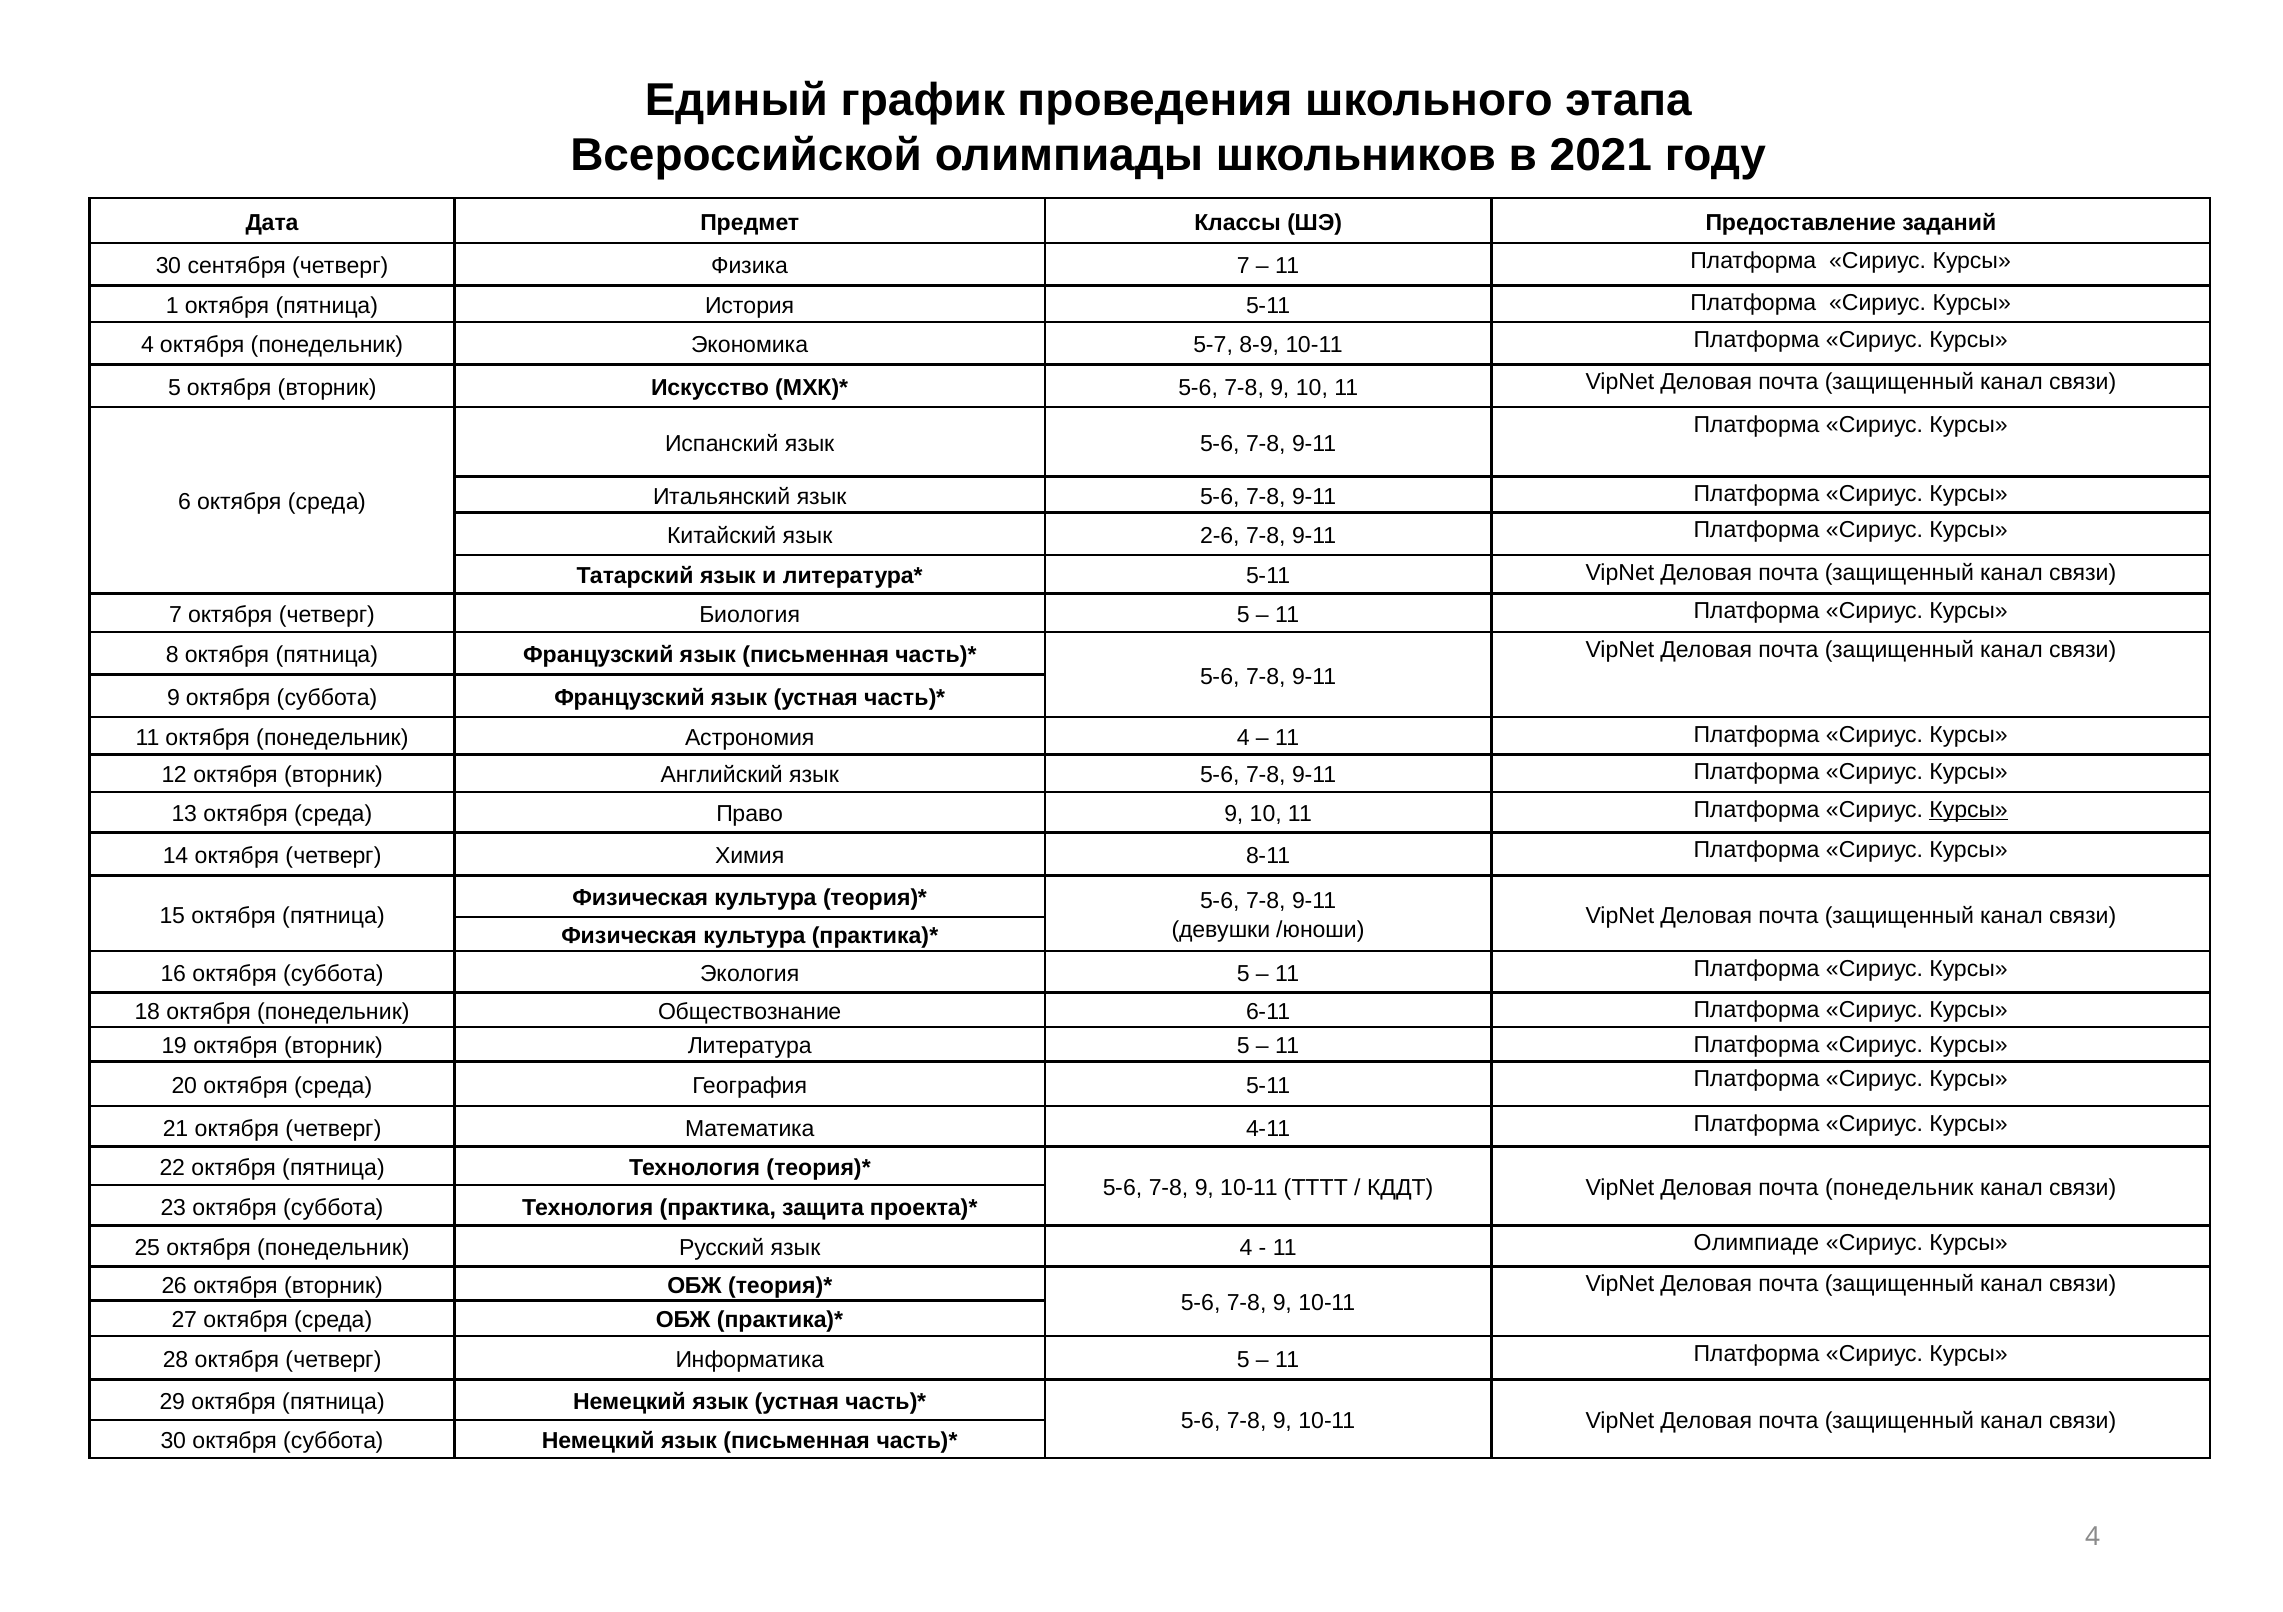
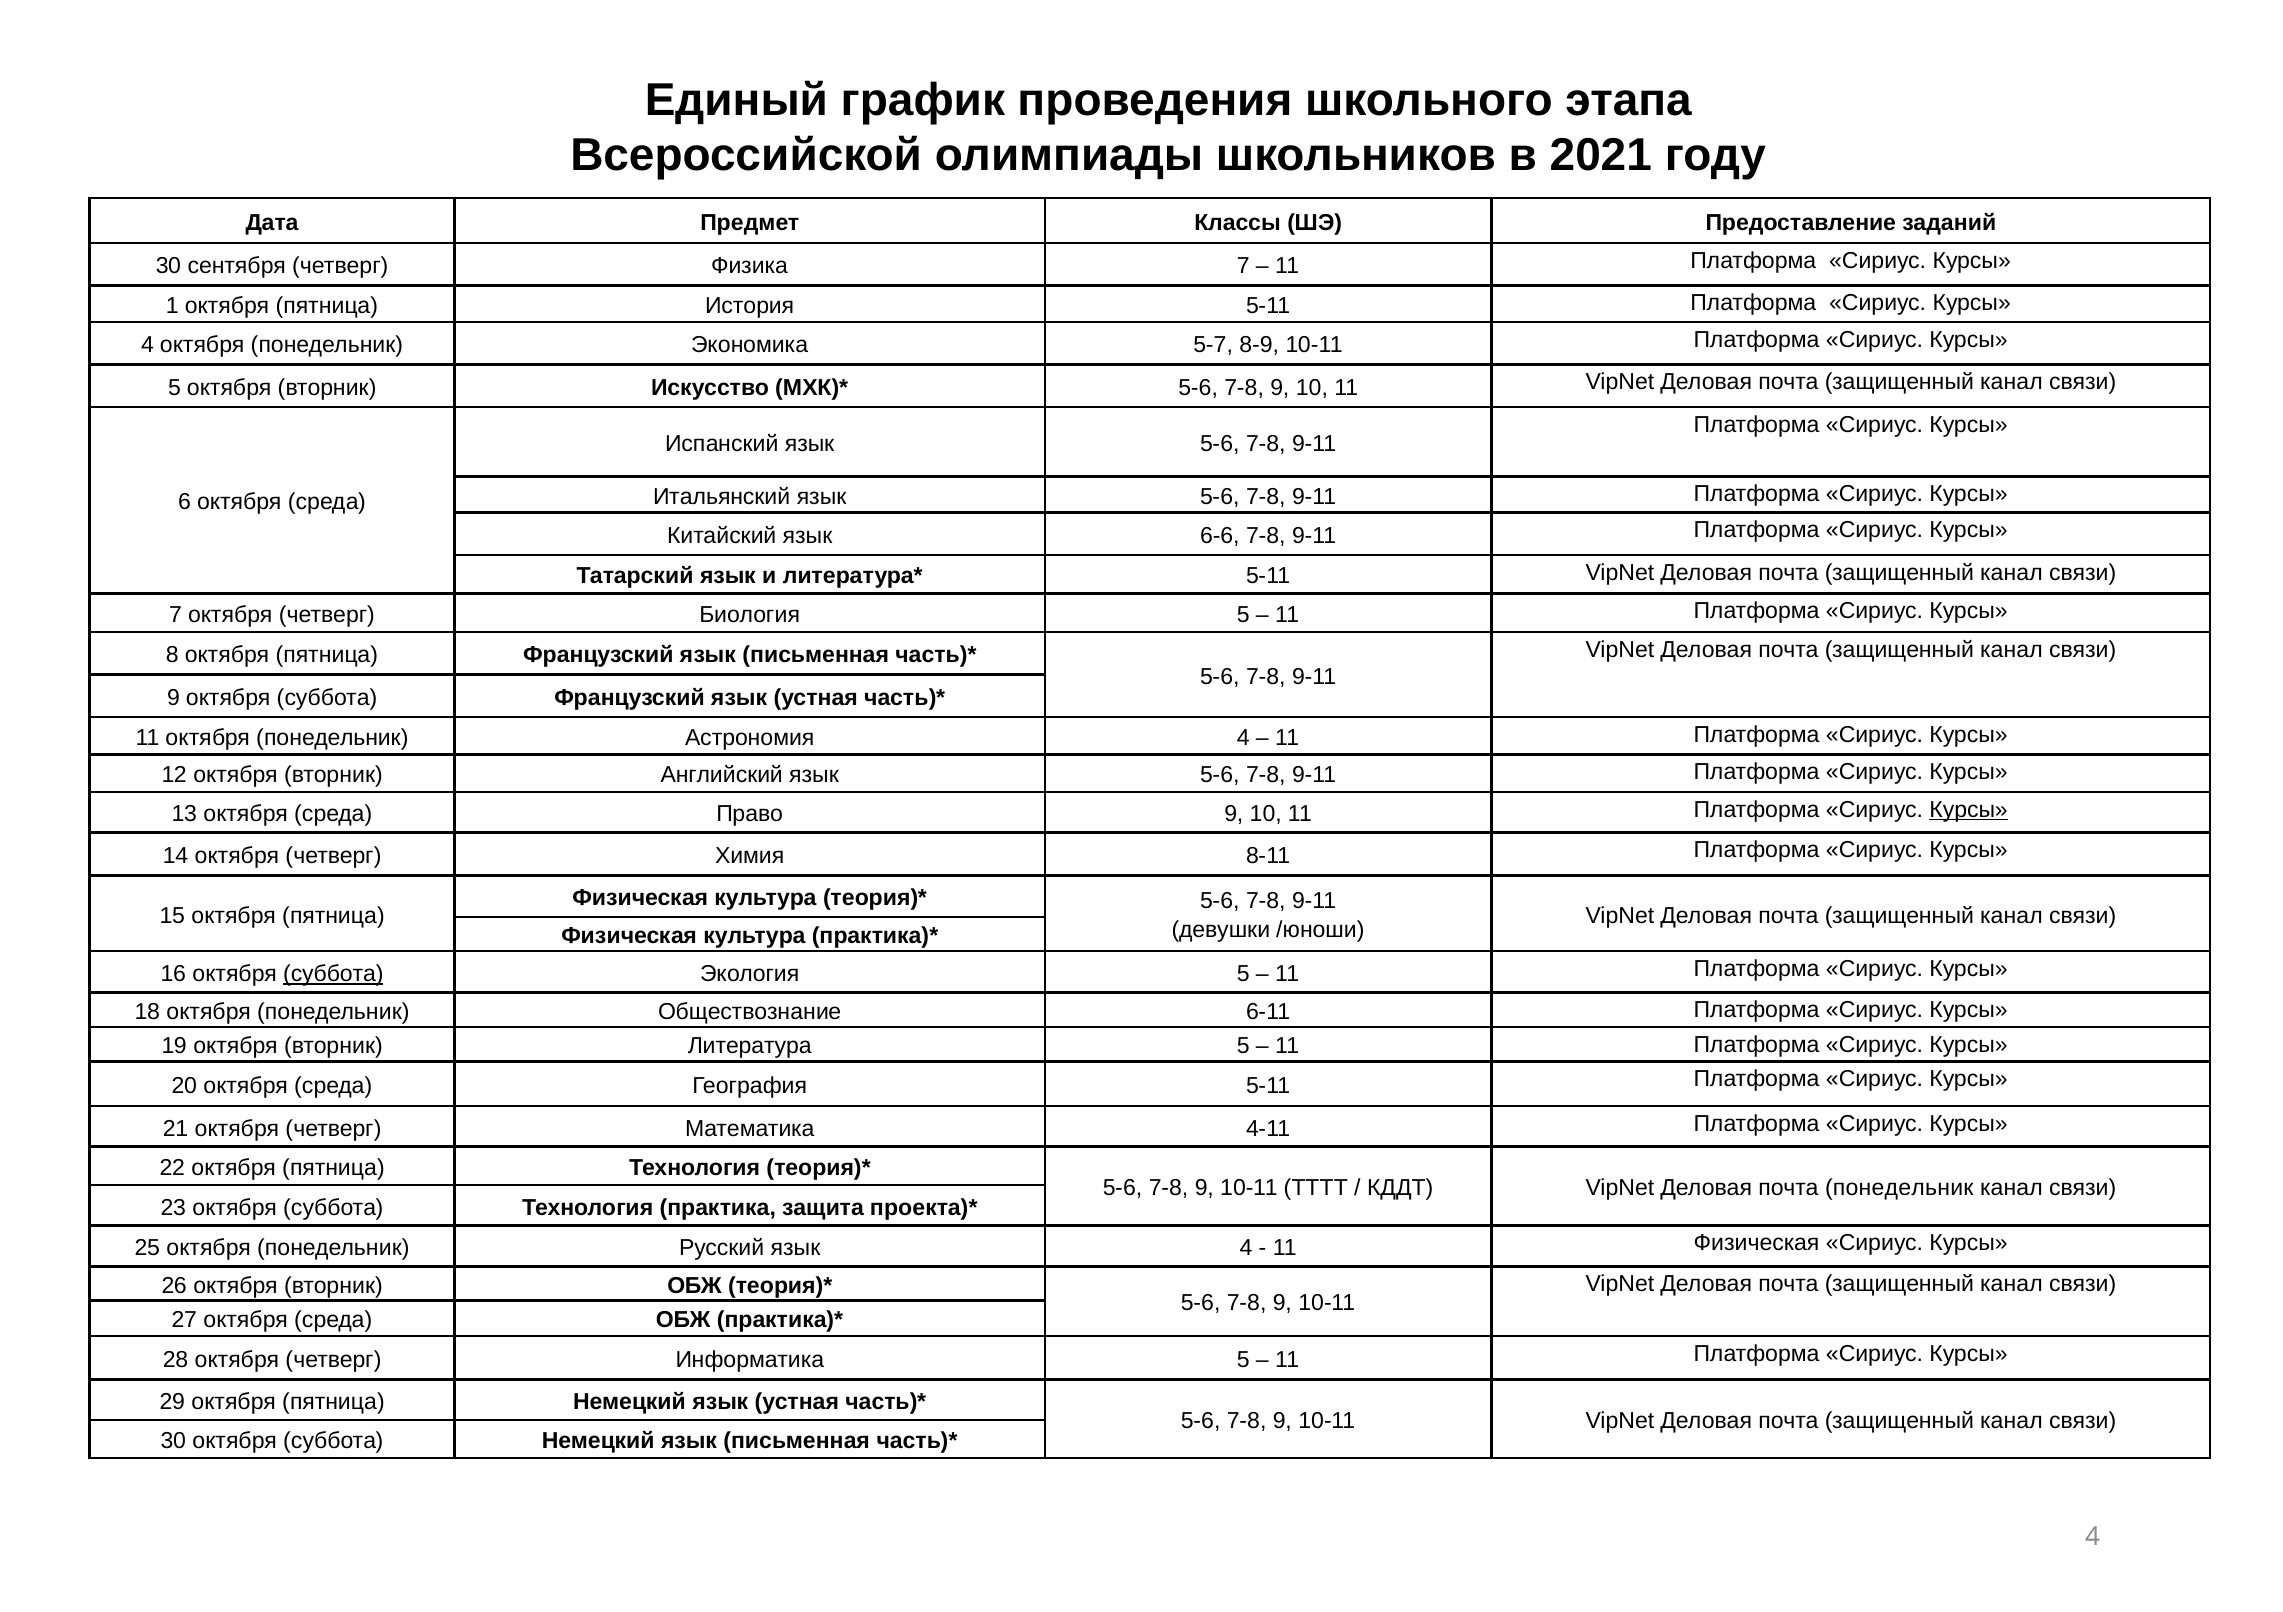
2-6: 2-6 -> 6-6
суббота at (333, 974) underline: none -> present
11 Олимпиаде: Олимпиаде -> Физическая
